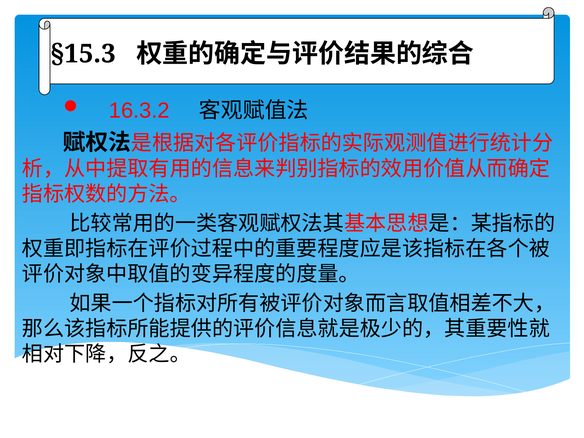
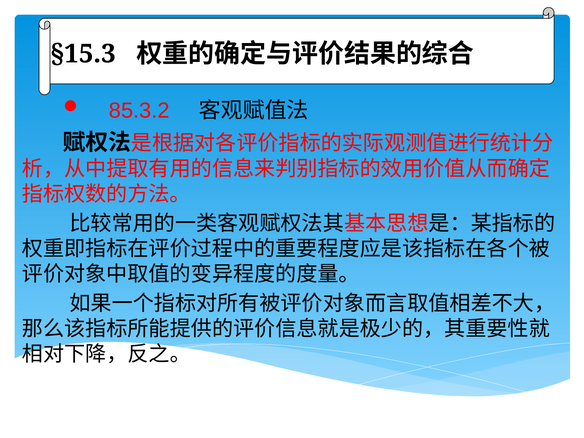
16.3.2: 16.3.2 -> 85.3.2
